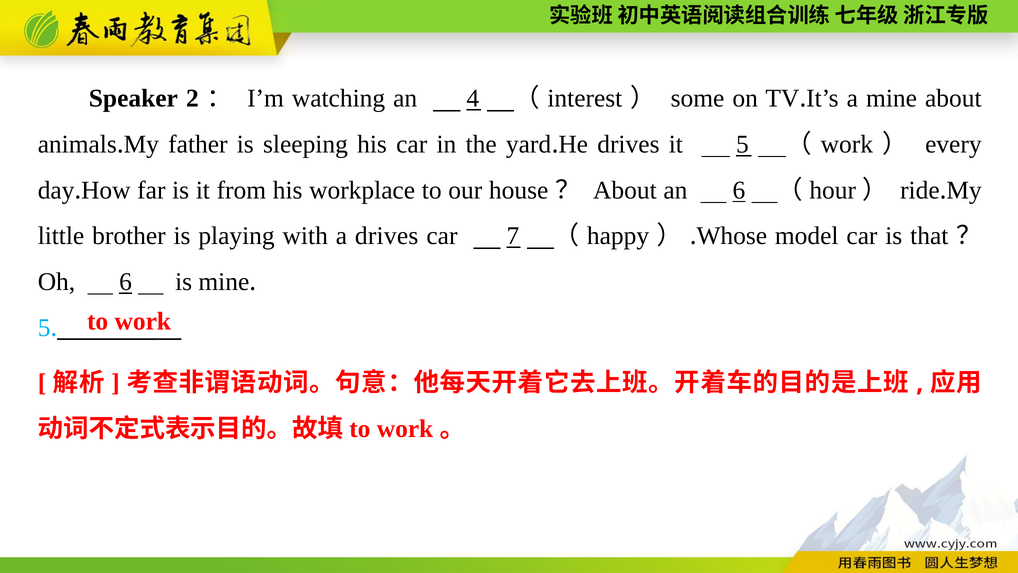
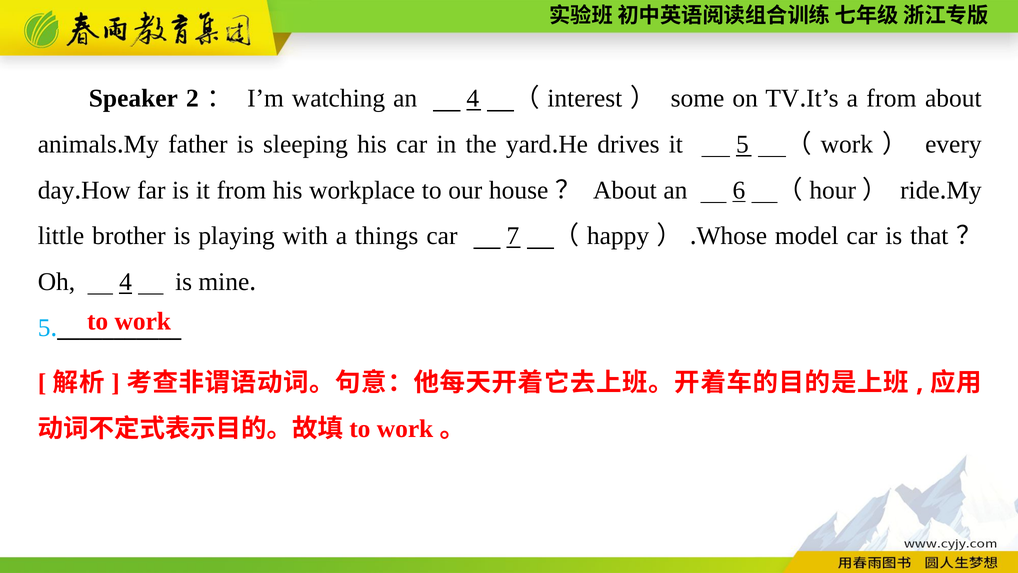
a mine: mine -> from
a drives: drives -> things
Oh 6: 6 -> 4
